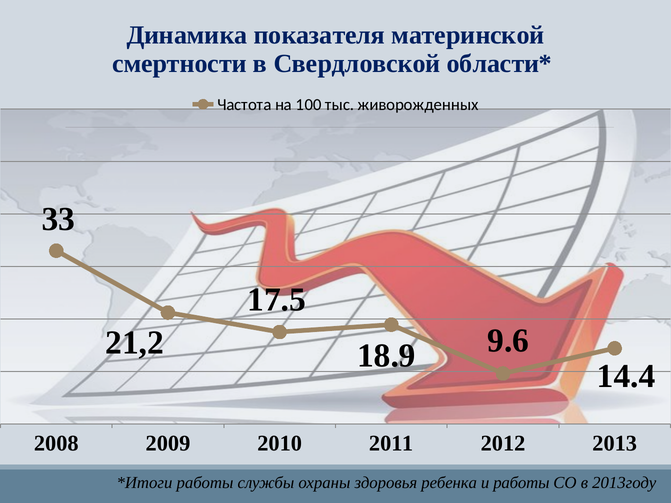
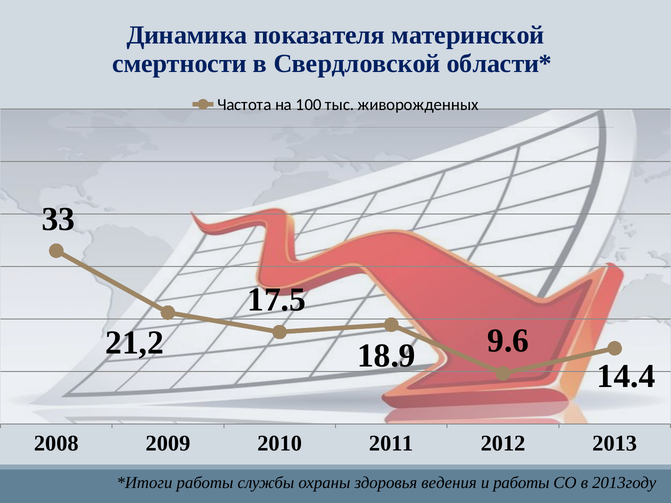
ребенка: ребенка -> ведения
